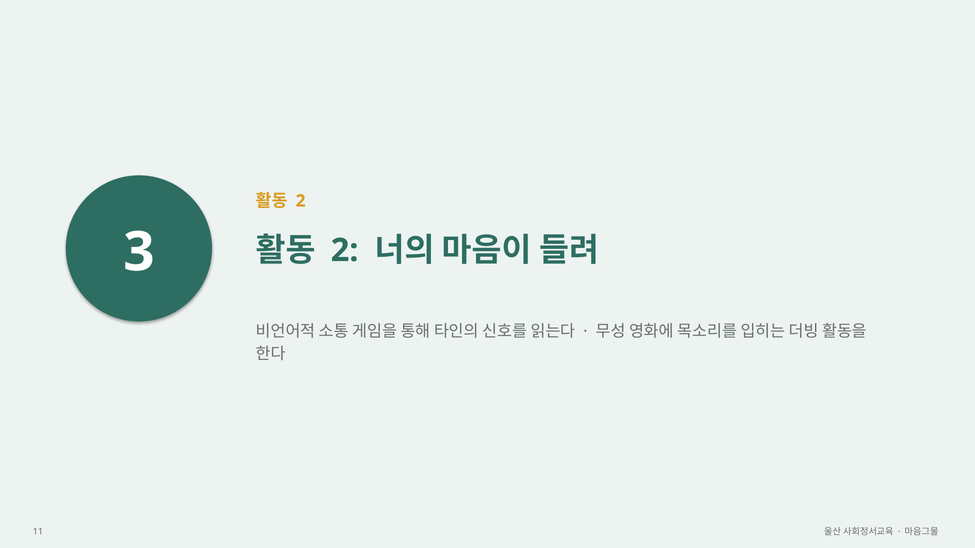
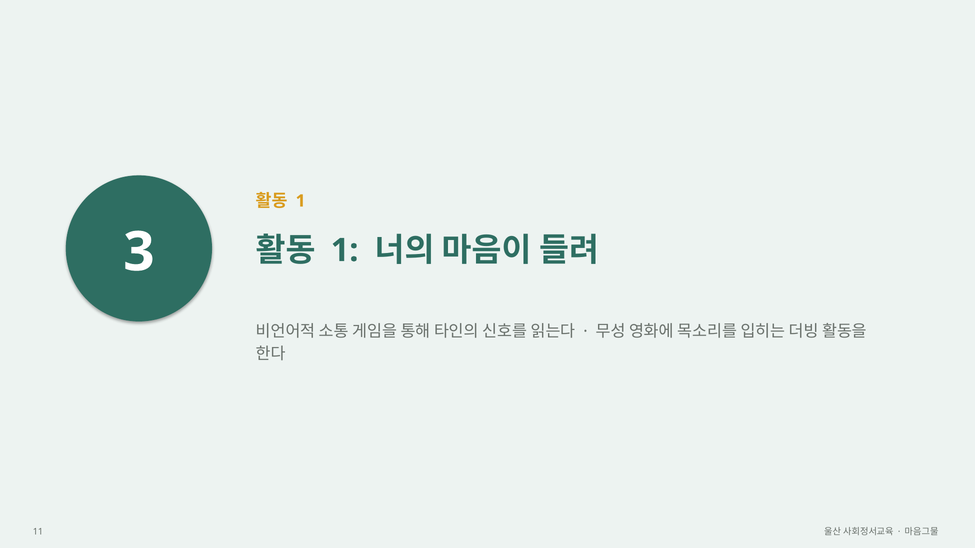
2 at (301, 201): 2 -> 1
2 at (345, 251): 2 -> 1
